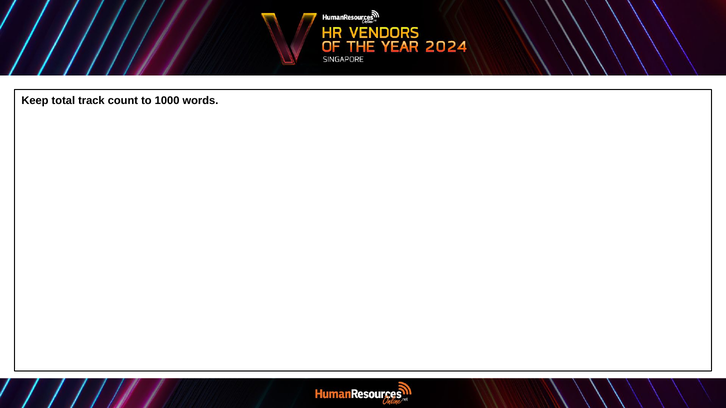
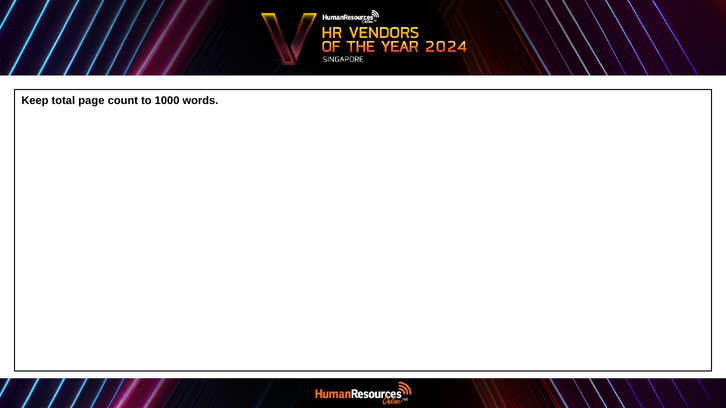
track: track -> page
